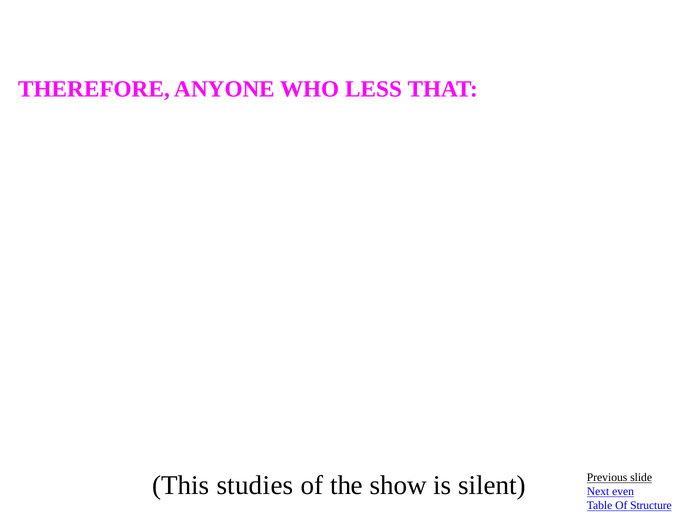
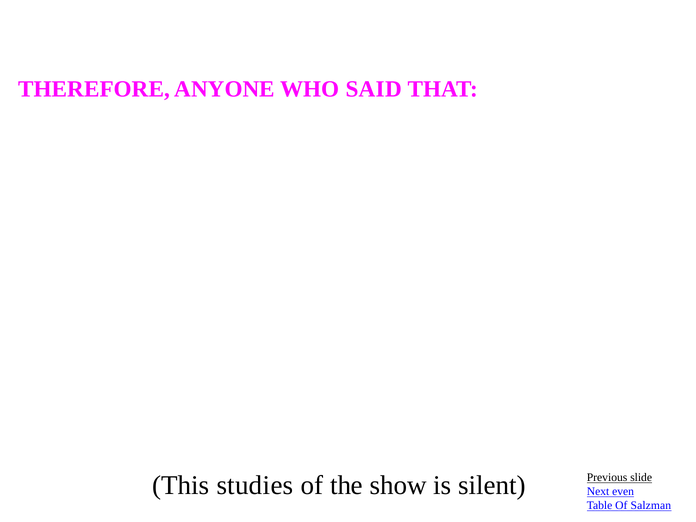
LESS: LESS -> SAID
Structure: Structure -> Salzman
